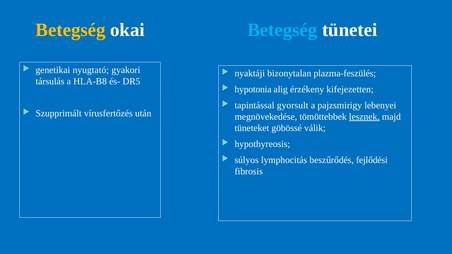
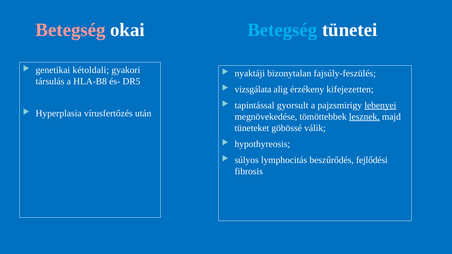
Betegség at (71, 30) colour: yellow -> pink
nyugtató: nyugtató -> kétoldali
plazma-feszülés: plazma-feszülés -> fajsúly-feszülés
hypotonia: hypotonia -> vizsgálata
lebenyei underline: none -> present
Szupprimált: Szupprimált -> Hyperplasia
